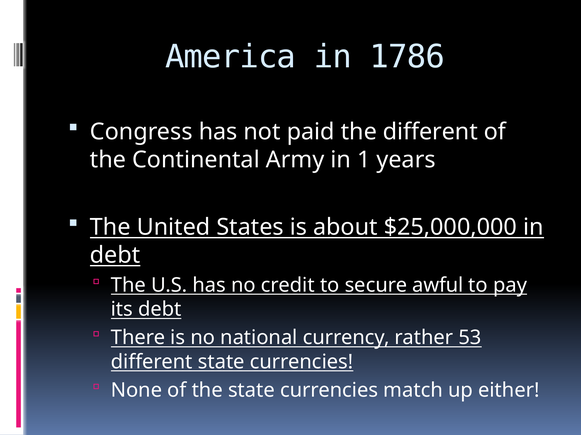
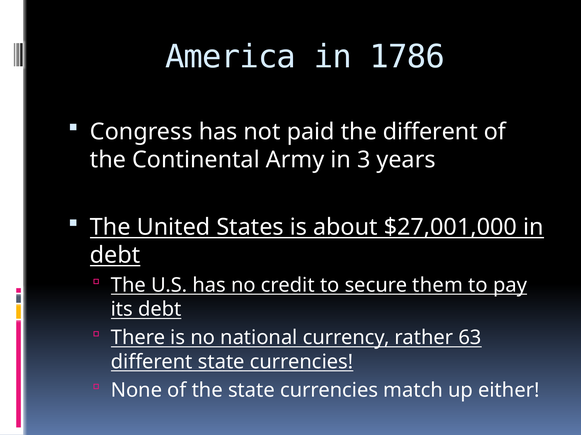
1: 1 -> 3
$25,000,000: $25,000,000 -> $27,001,000
awful: awful -> them
53: 53 -> 63
